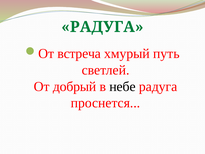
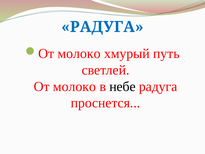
РАДУГА at (102, 27) colour: green -> blue
встреча at (79, 54): встреча -> молоко
добрый at (75, 86): добрый -> молоко
